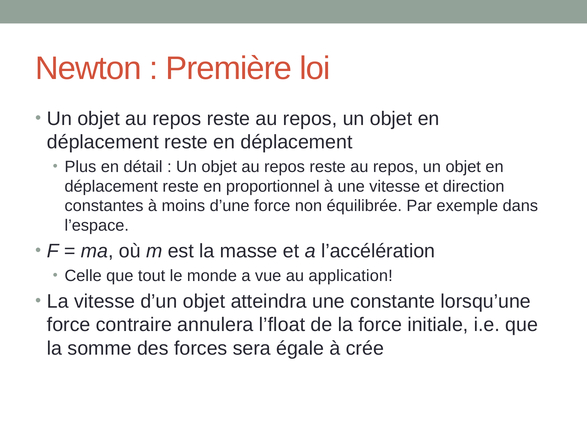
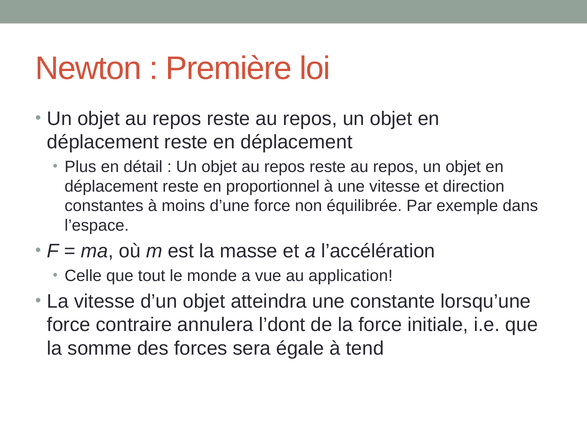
l’float: l’float -> l’dont
crée: crée -> tend
